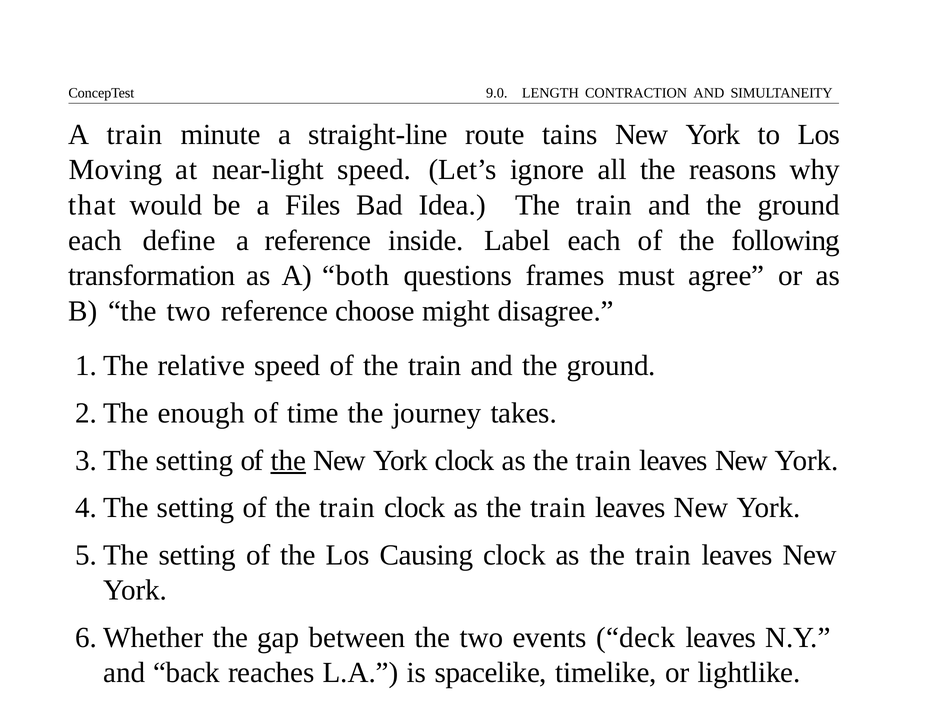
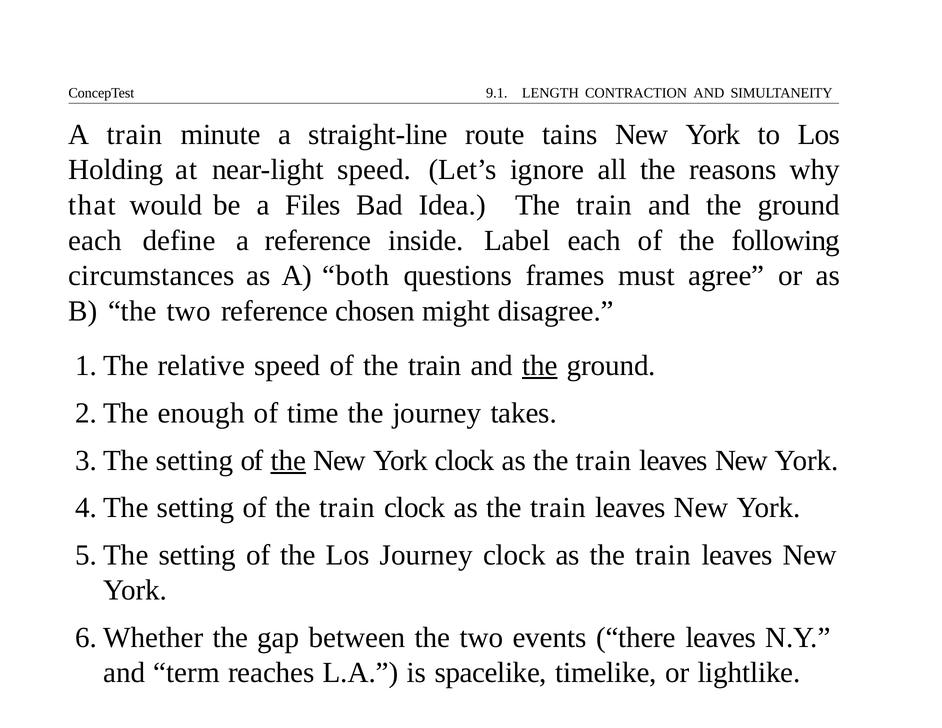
9.0: 9.0 -> 9.1
Moving: Moving -> Holding
transformation: transformation -> circumstances
choose: choose -> chosen
the at (540, 366) underline: none -> present
Los Causing: Causing -> Journey
deck: deck -> there
back: back -> term
